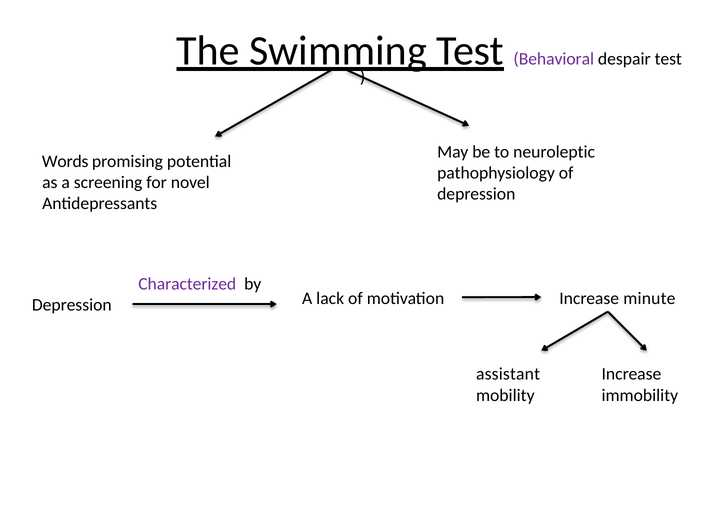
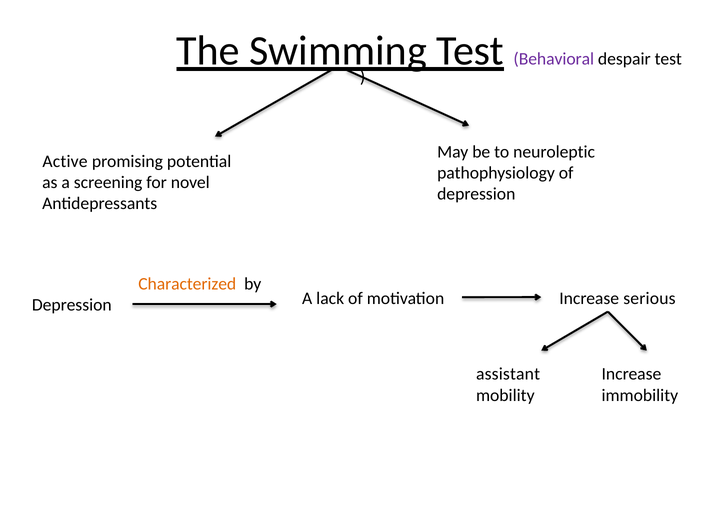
Words: Words -> Active
Characterized colour: purple -> orange
minute: minute -> serious
